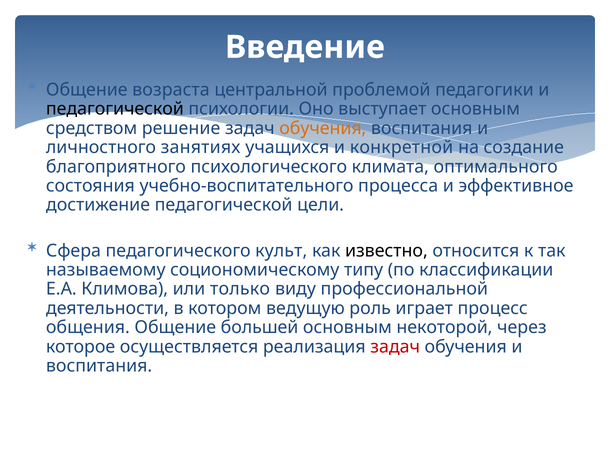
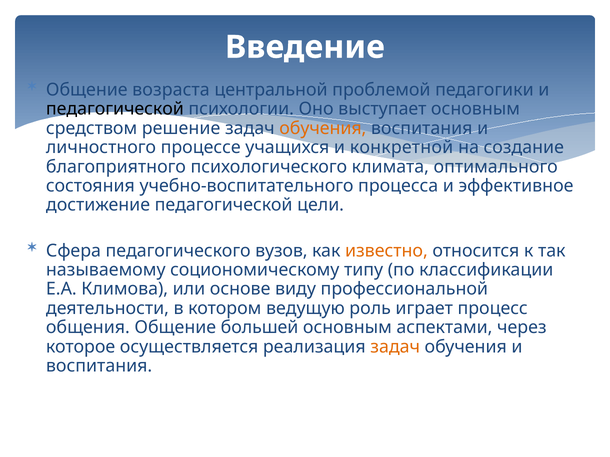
занятиях: занятиях -> процессе
культ: культ -> вузов
известно colour: black -> orange
только: только -> основе
некоторой: некоторой -> аспектами
задач at (395, 347) colour: red -> orange
